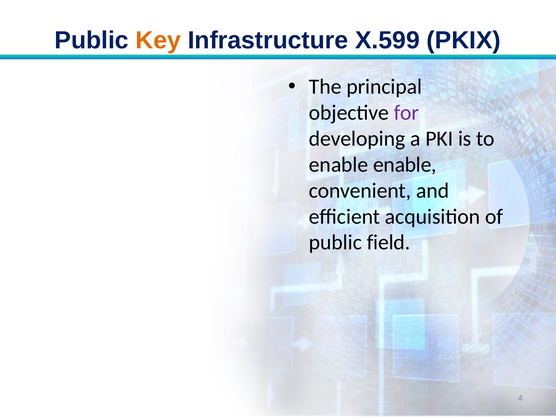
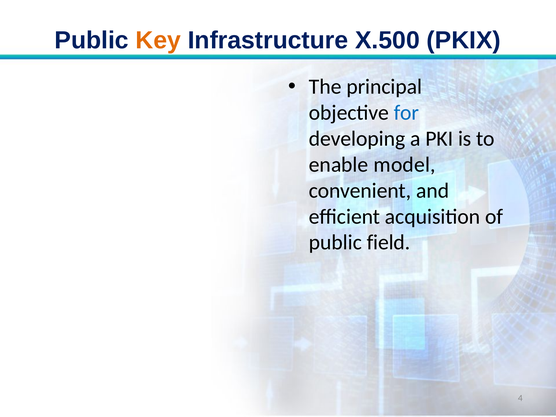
X.599: X.599 -> X.500
for colour: purple -> blue
enable enable: enable -> model
